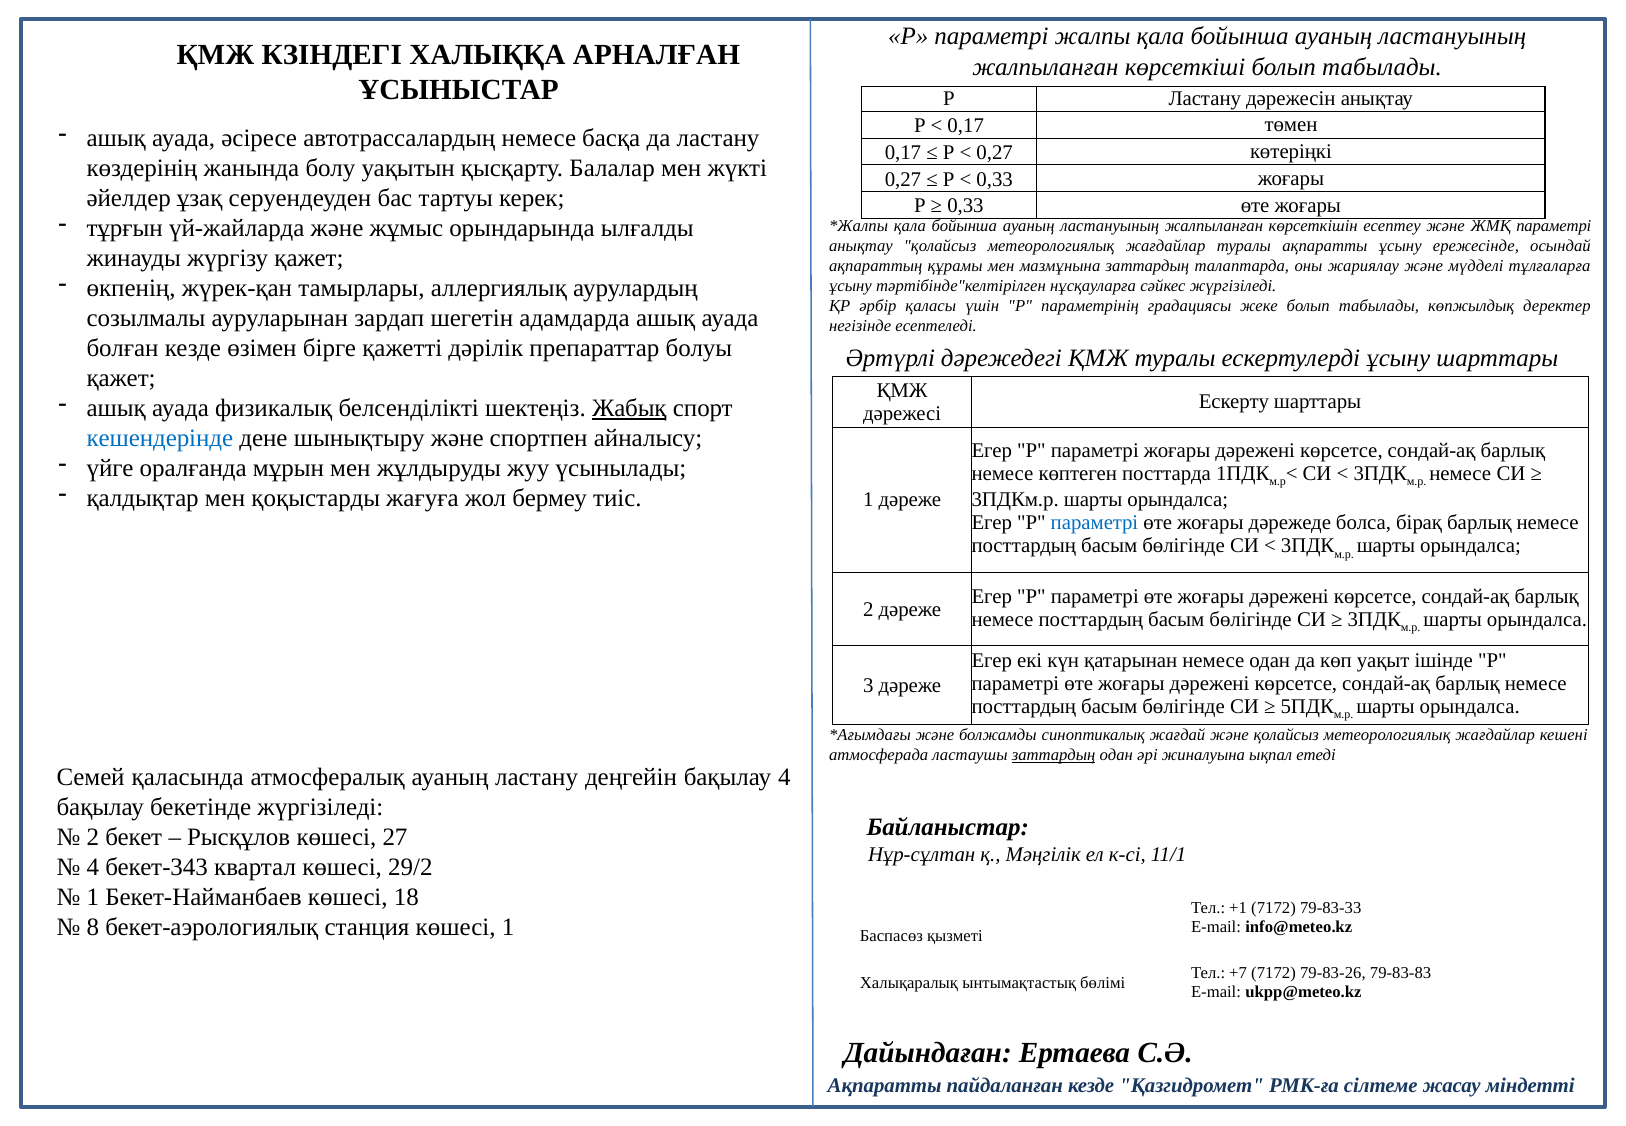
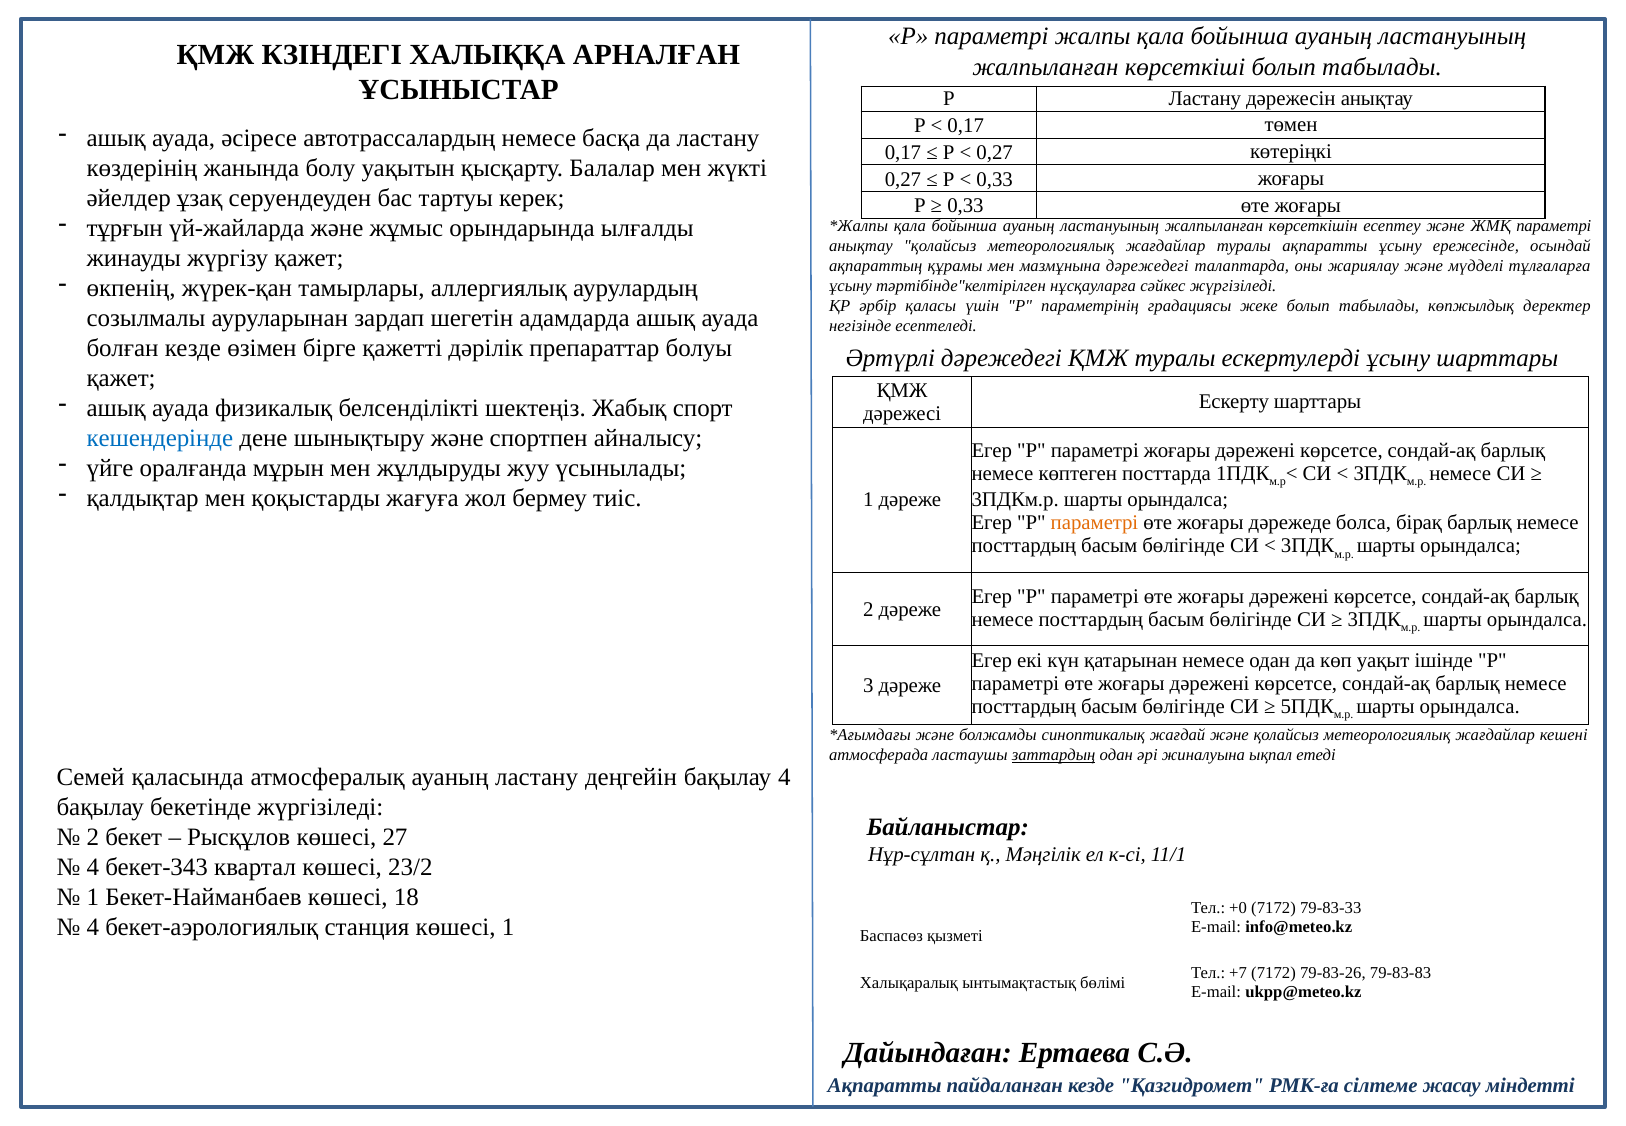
мазмұнына заттардың: заттардың -> дәрежедегі
Жабық underline: present -> none
параметрі at (1094, 523) colour: blue -> orange
29/2: 29/2 -> 23/2
+1: +1 -> +0
8 at (93, 927): 8 -> 4
